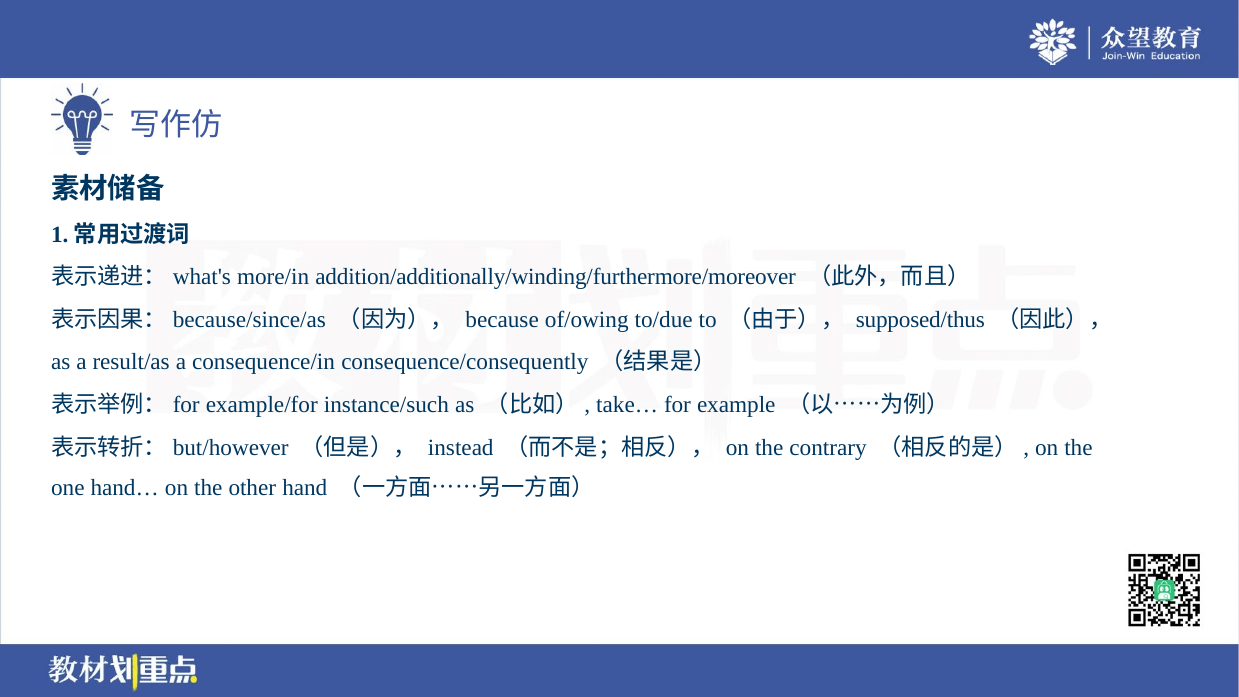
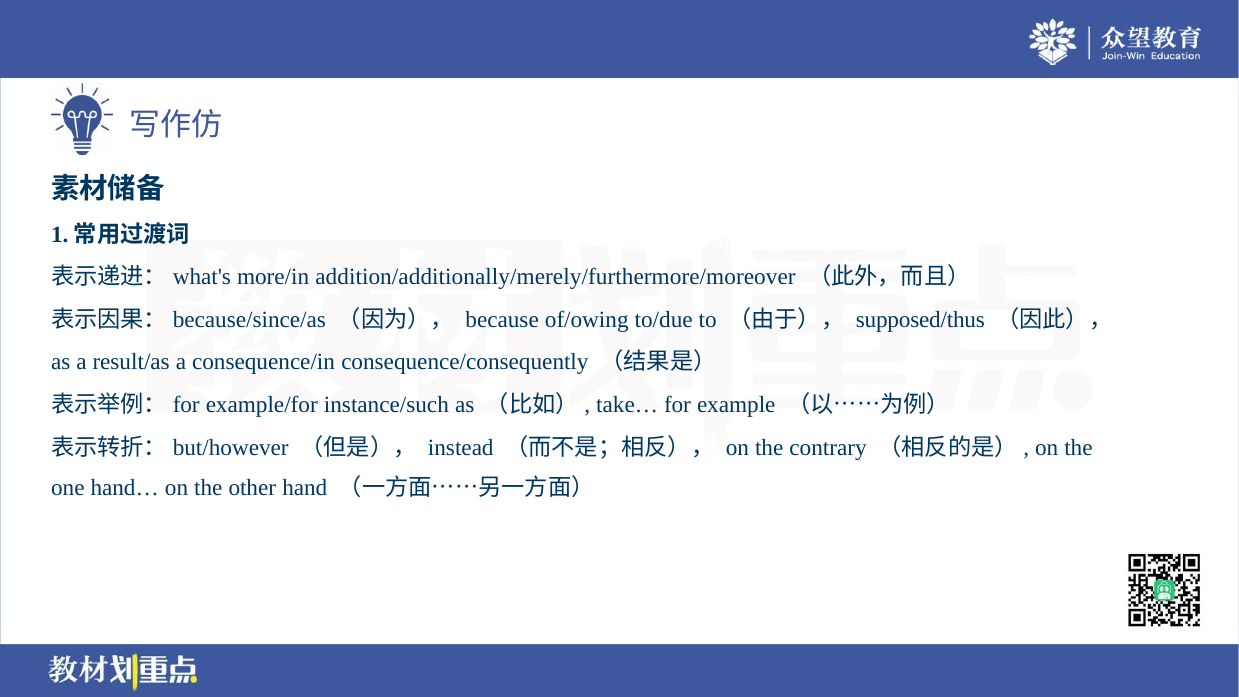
addition/additionally/winding/furthermore/moreover: addition/additionally/winding/furthermore/moreover -> addition/additionally/merely/furthermore/moreover
